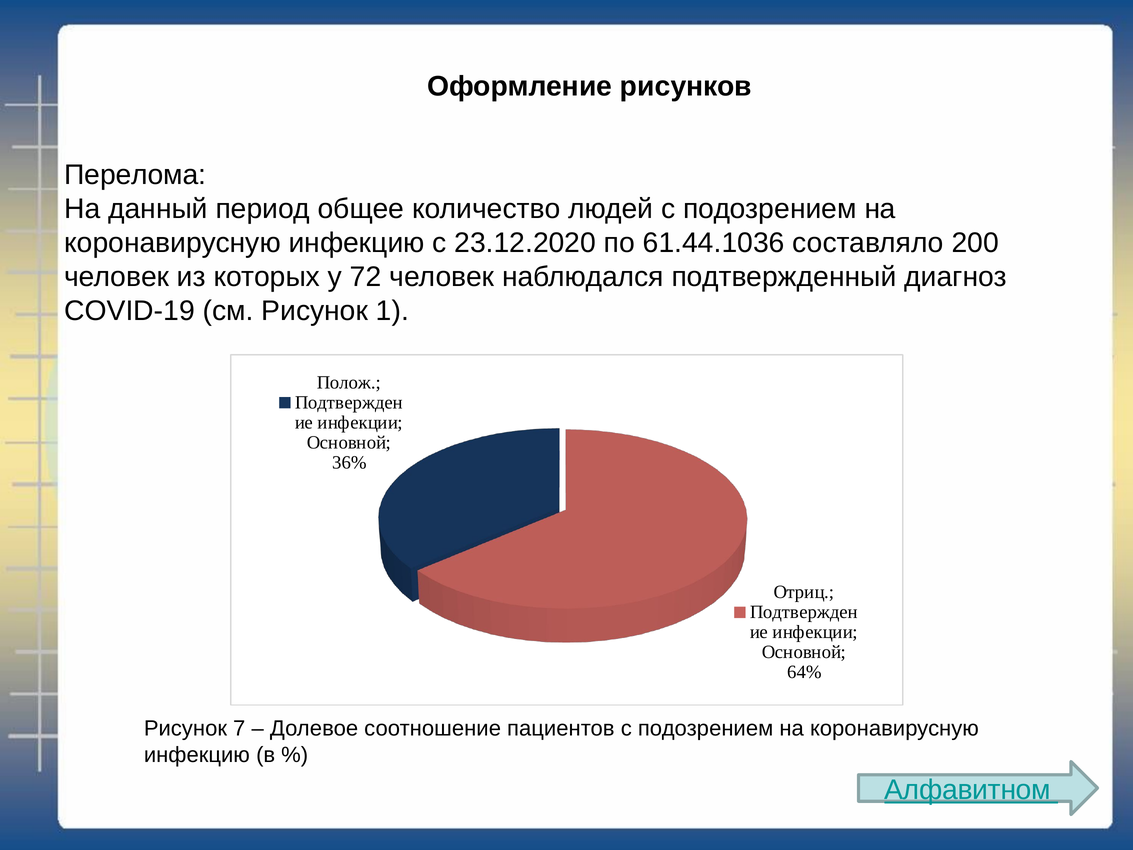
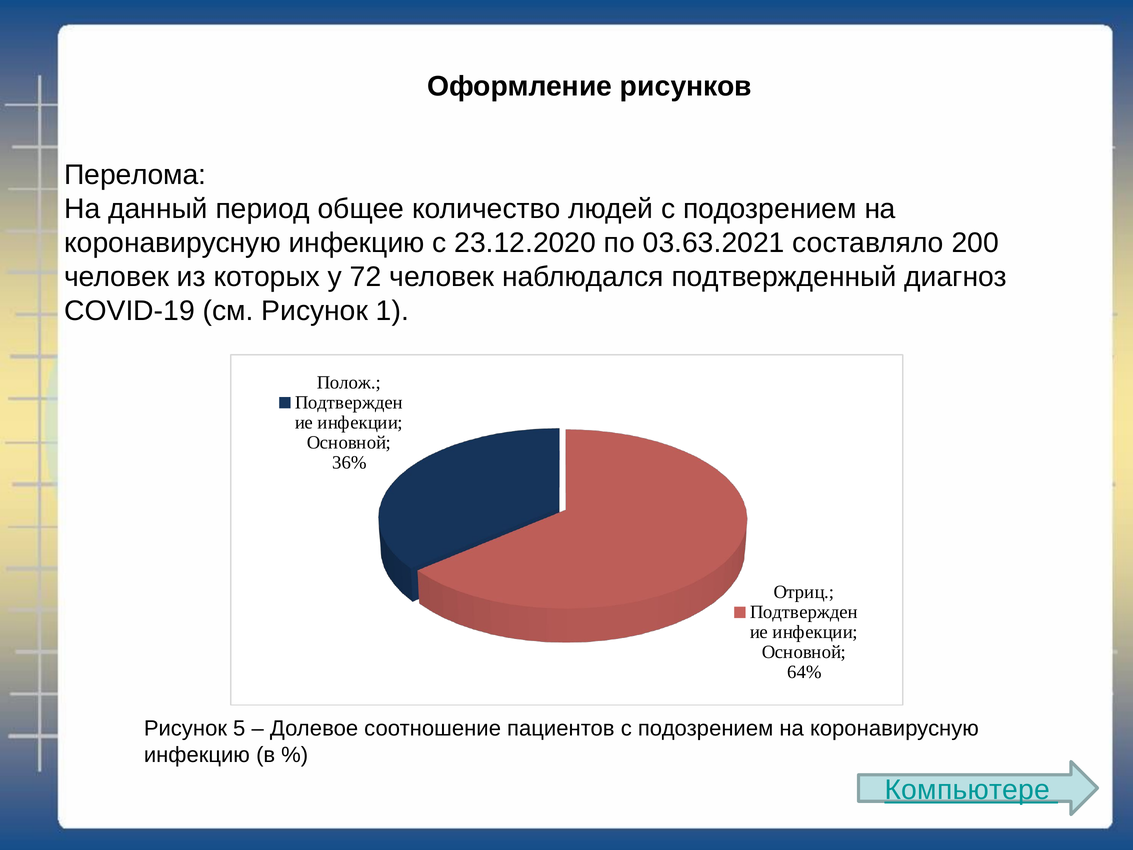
61.44.1036: 61.44.1036 -> 03.63.2021
7: 7 -> 5
Алфавитном: Алфавитном -> Компьютере
